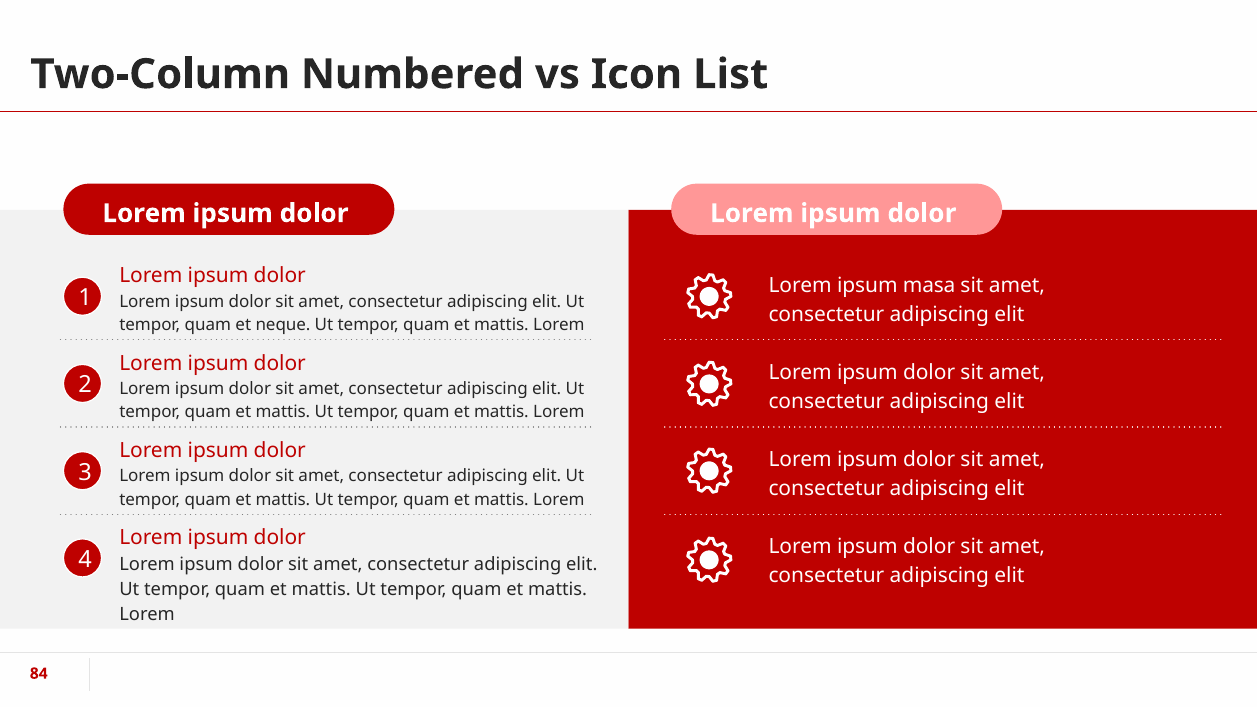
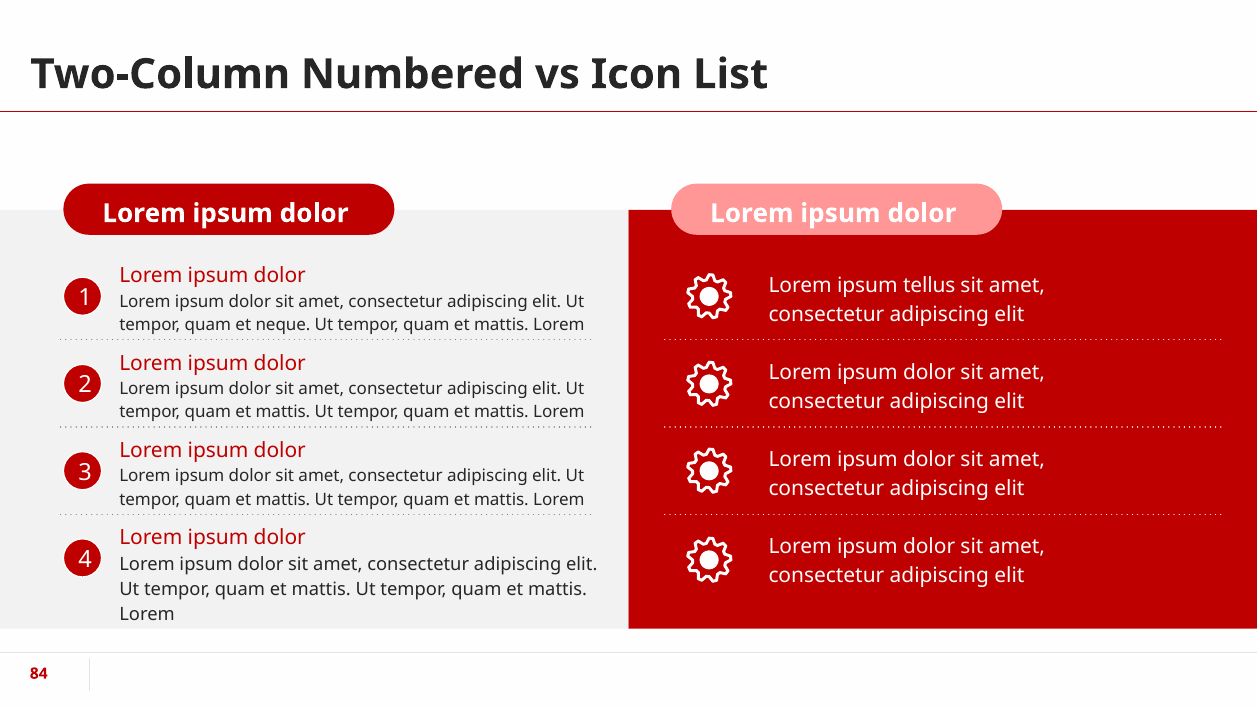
masa: masa -> tellus
